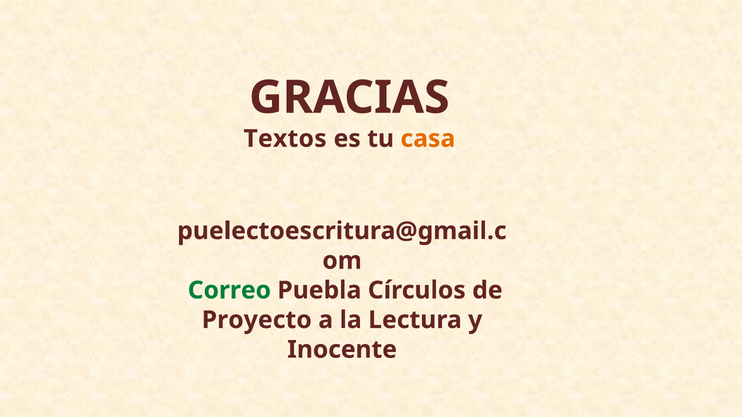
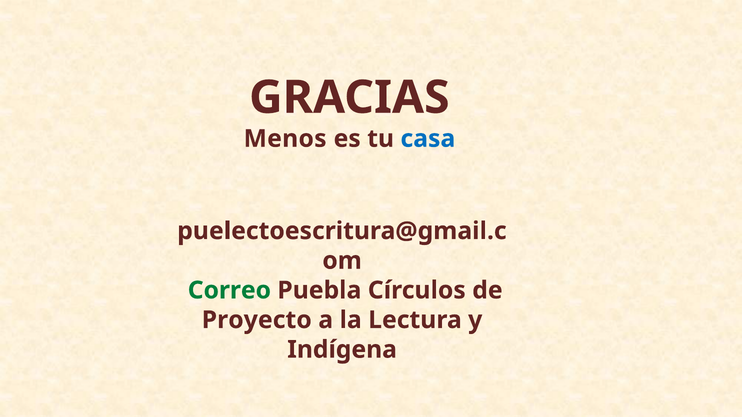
Textos: Textos -> Menos
casa colour: orange -> blue
Inocente: Inocente -> Indígena
